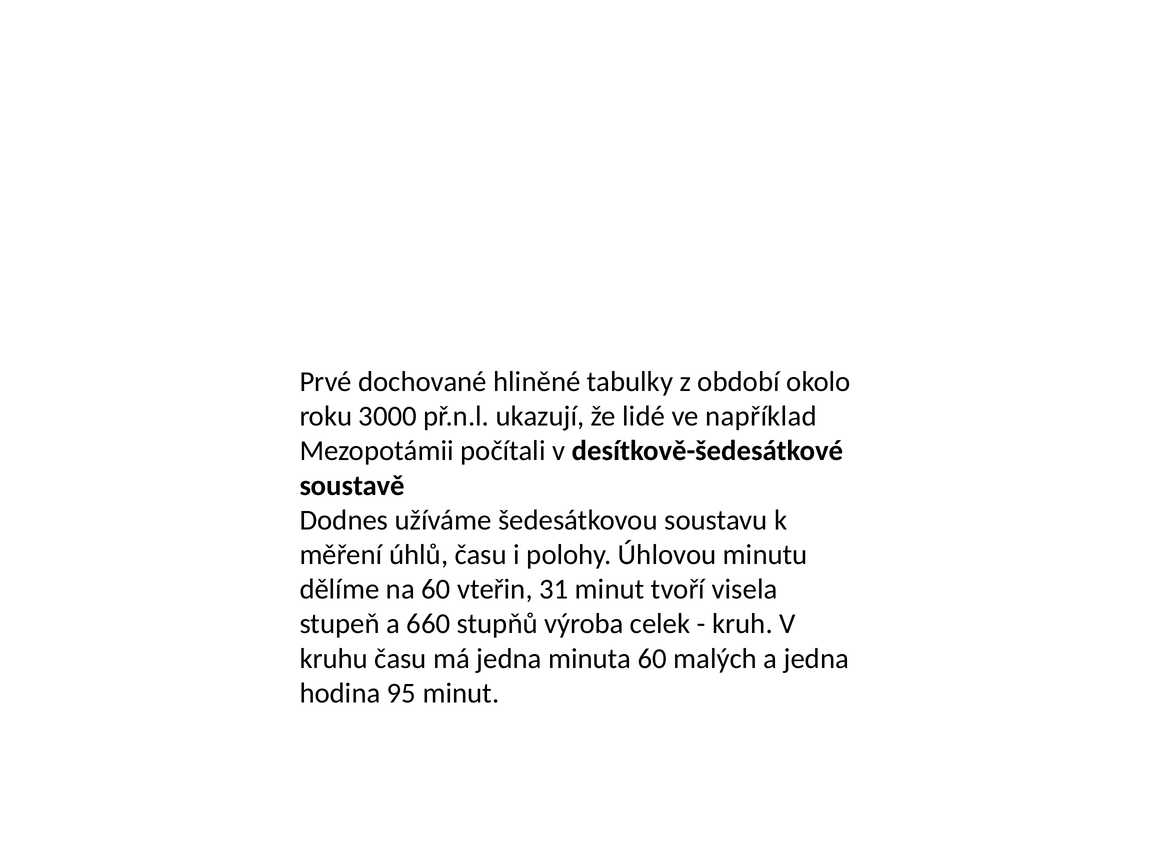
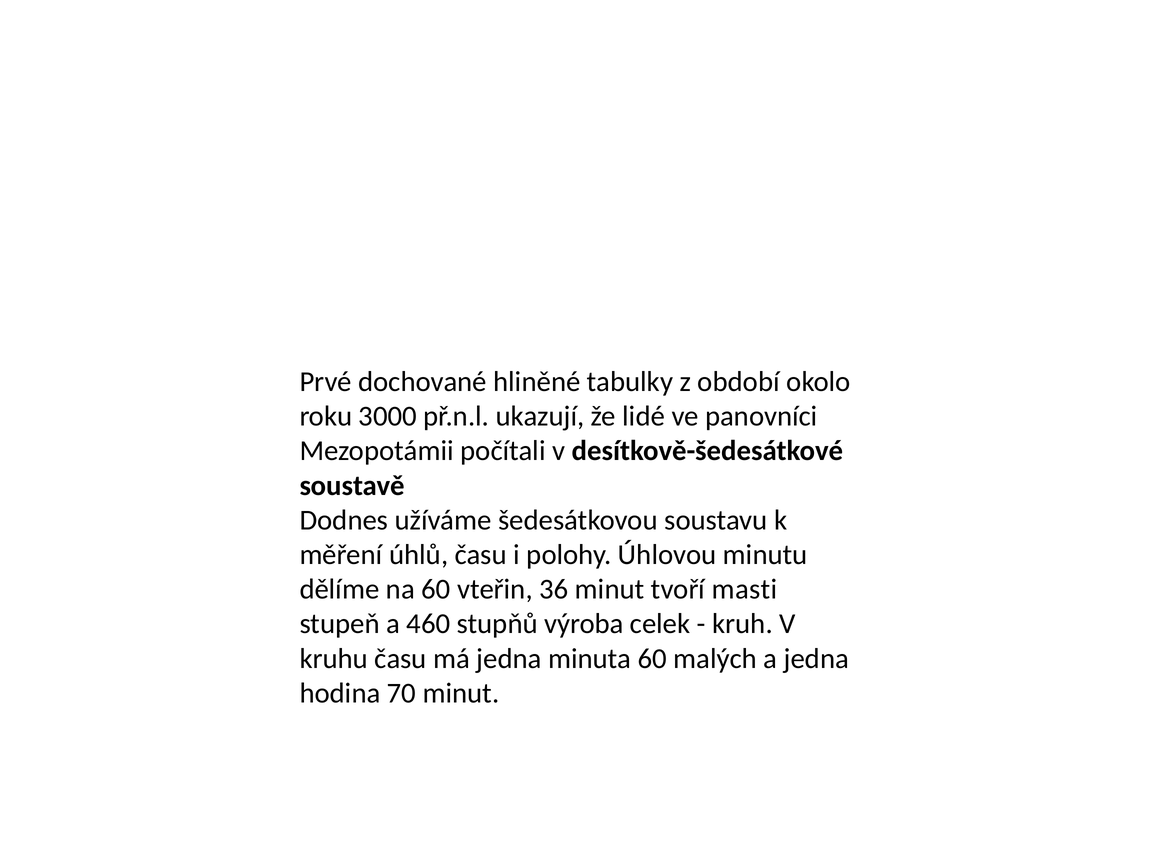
například: například -> panovníci
31: 31 -> 36
visela: visela -> masti
660: 660 -> 460
95: 95 -> 70
